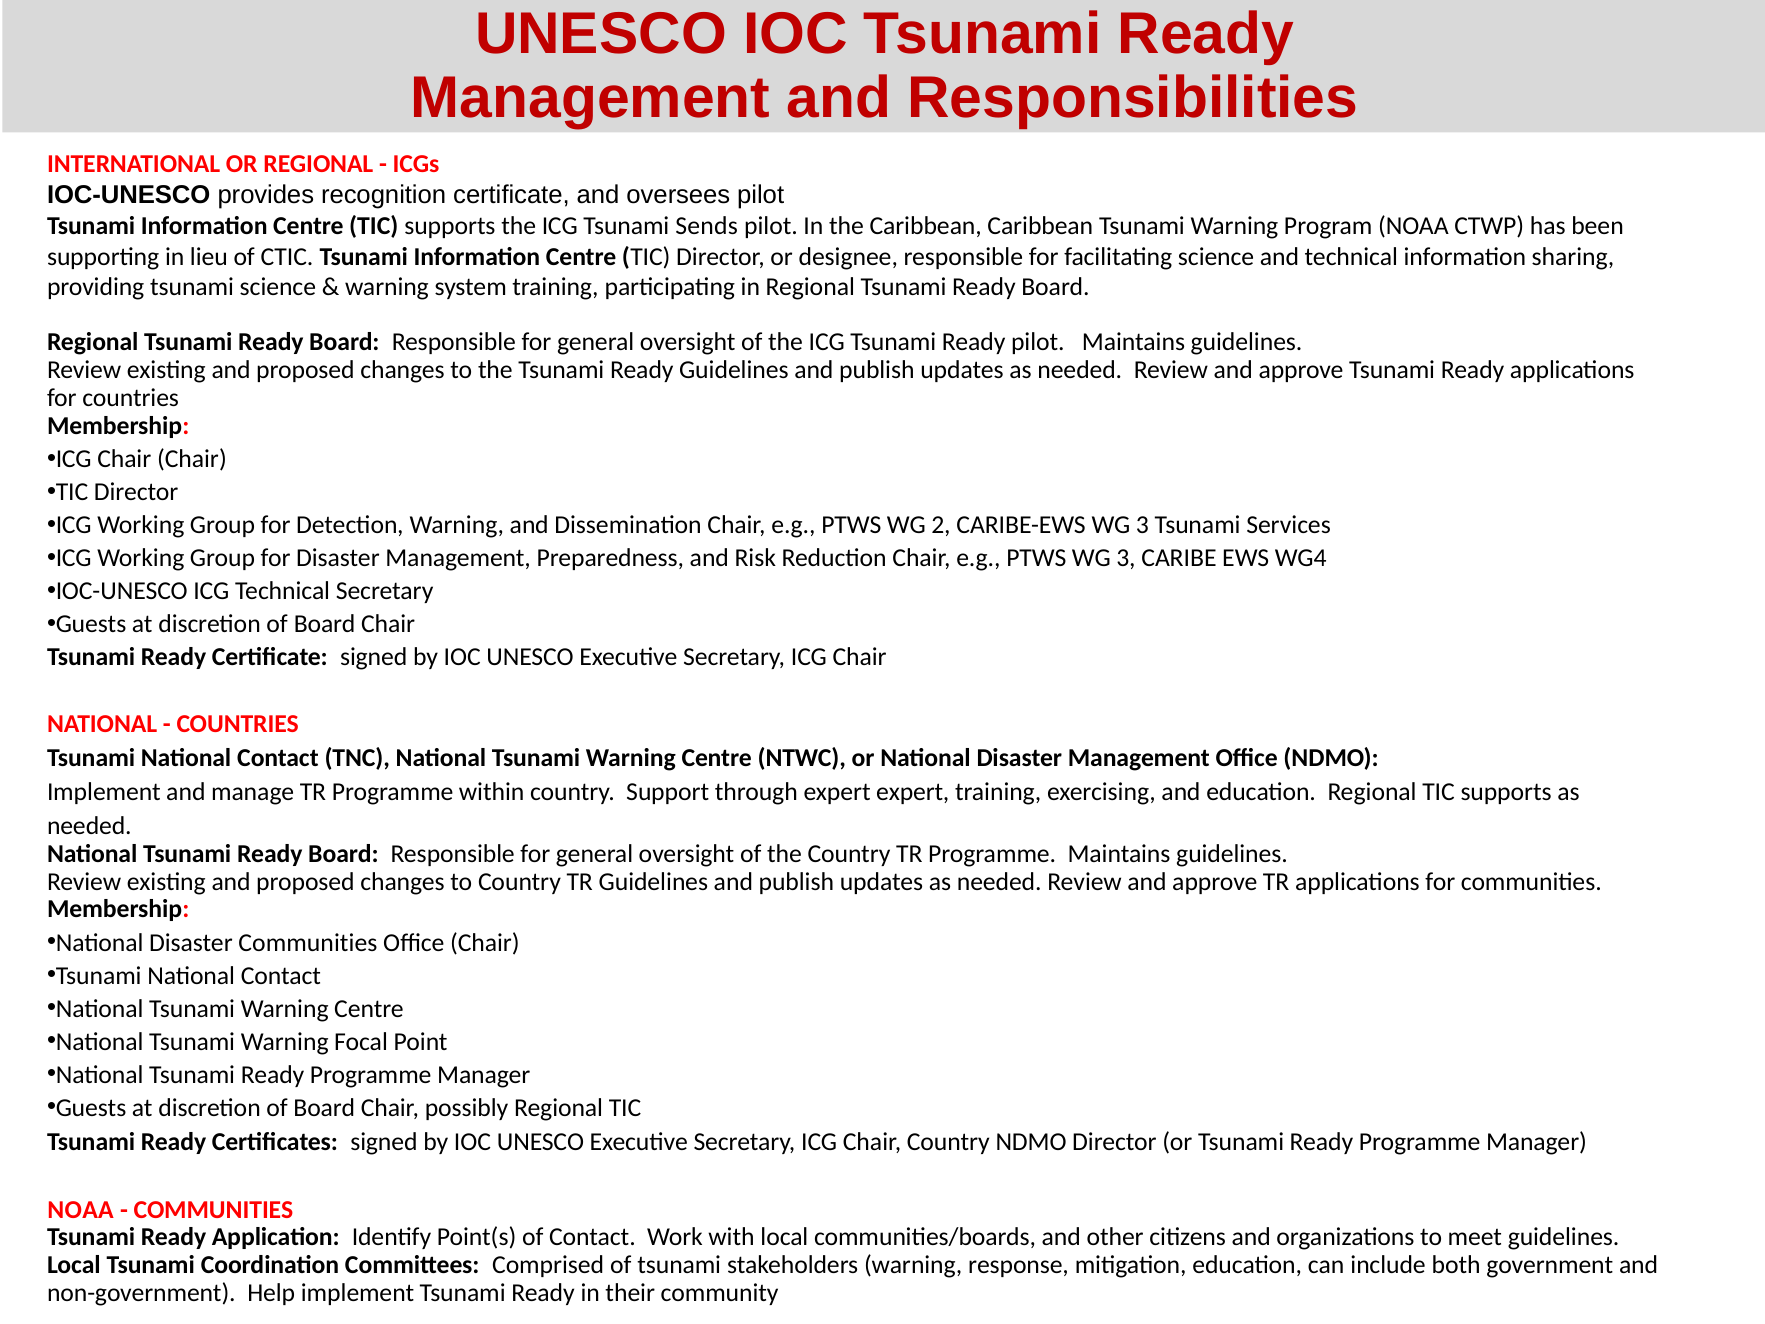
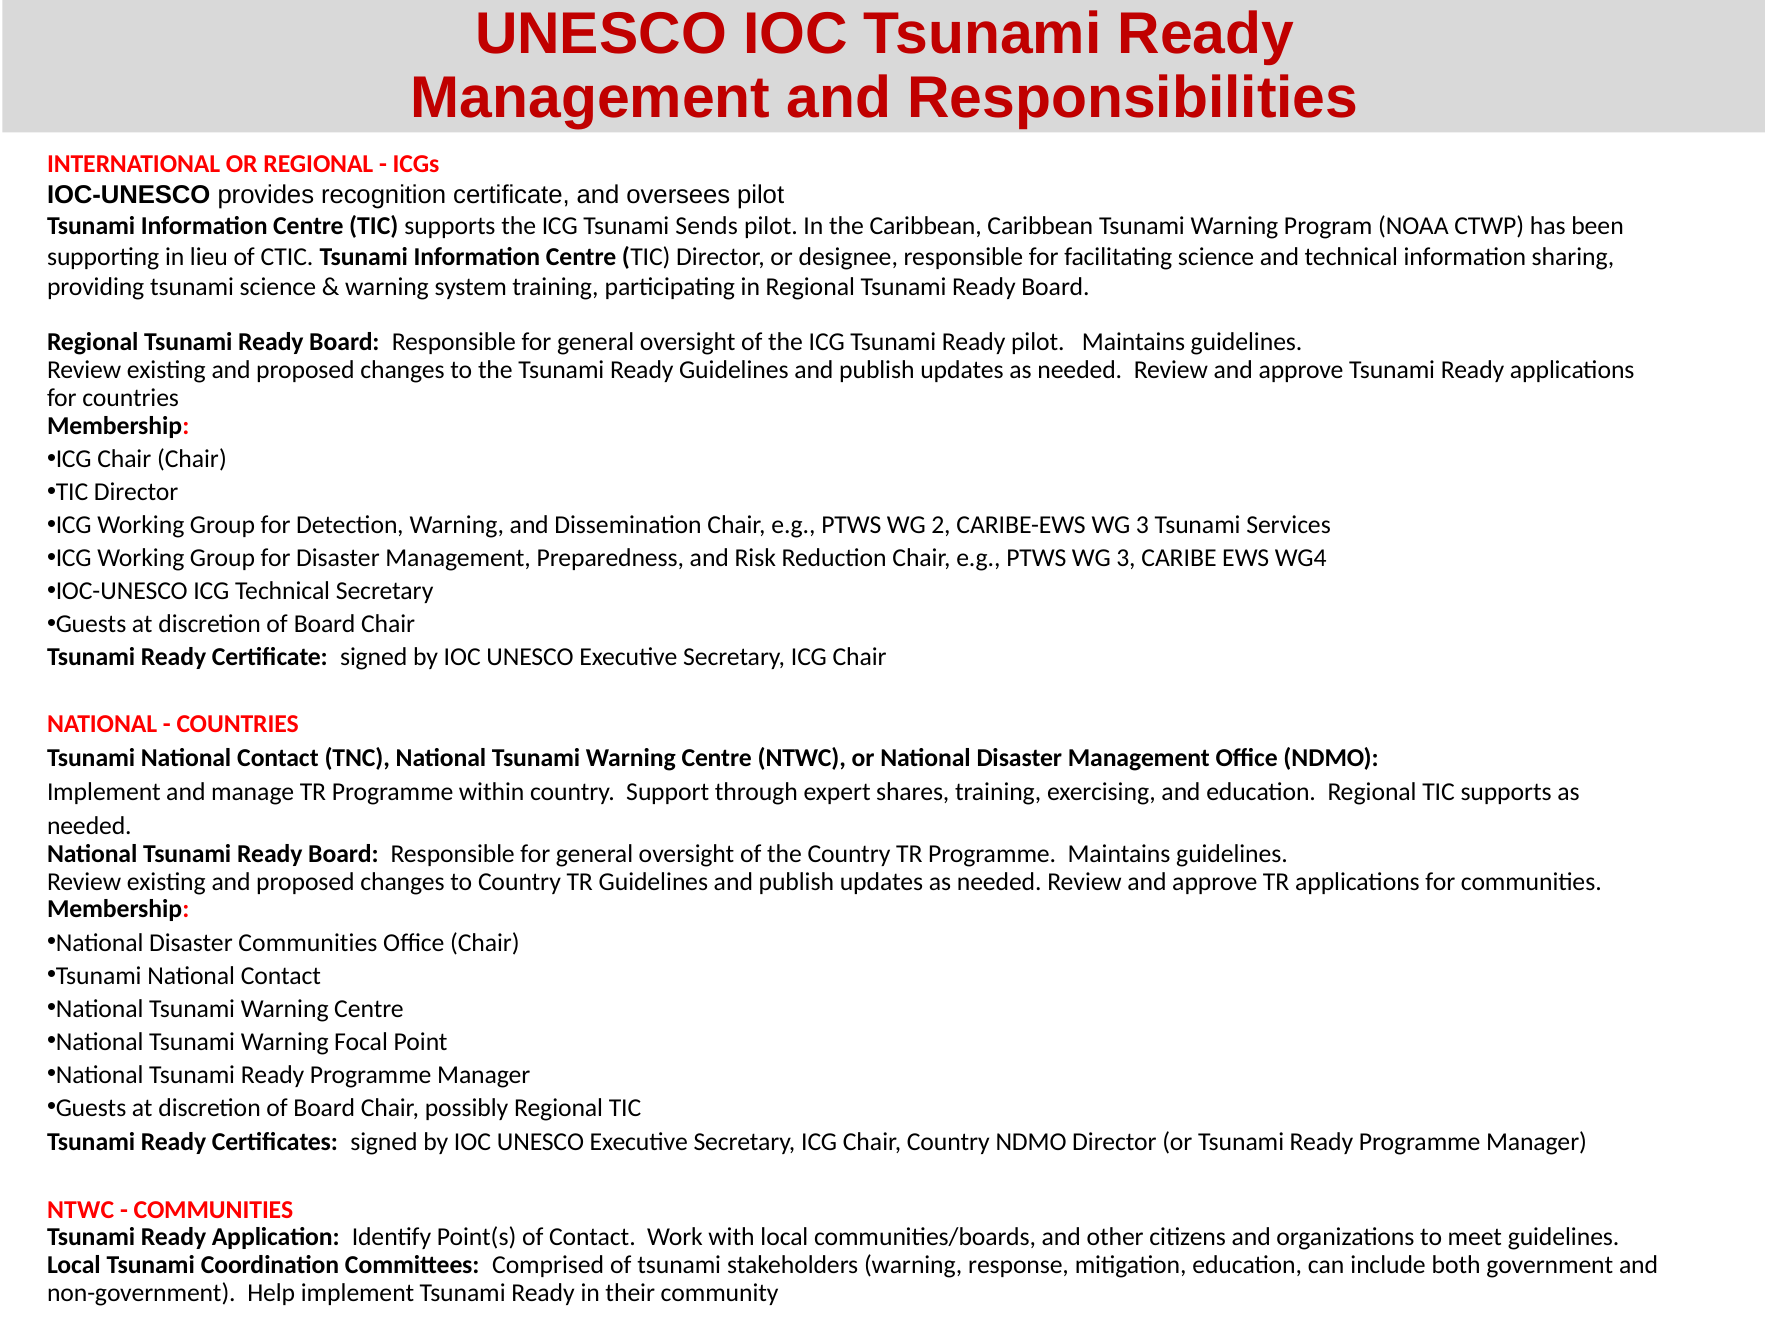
expert expert: expert -> shares
NOAA at (81, 1210): NOAA -> NTWC
